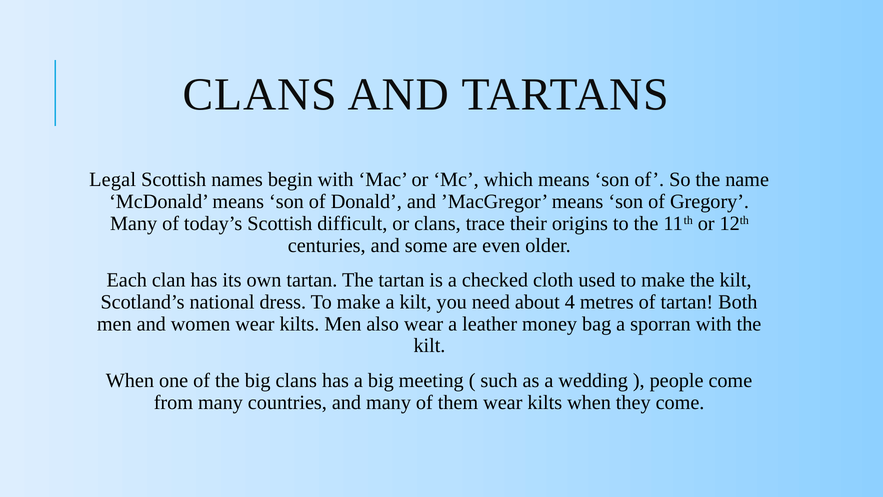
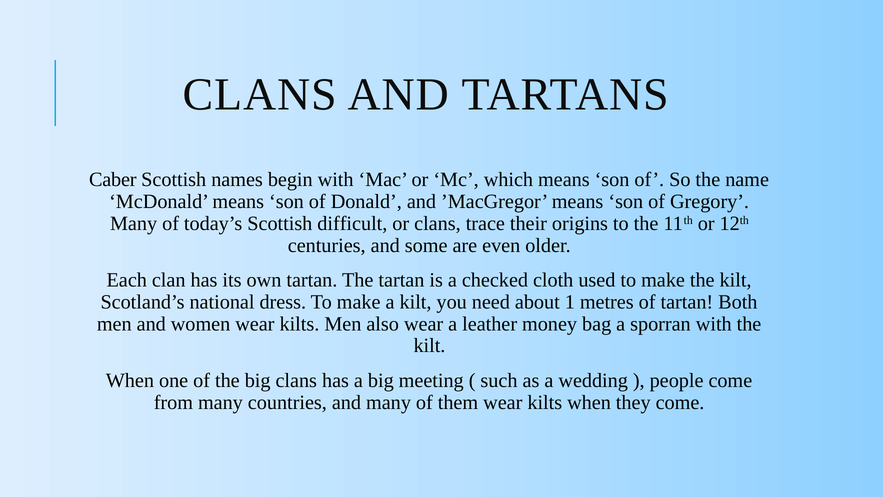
Legal: Legal -> Caber
4: 4 -> 1
